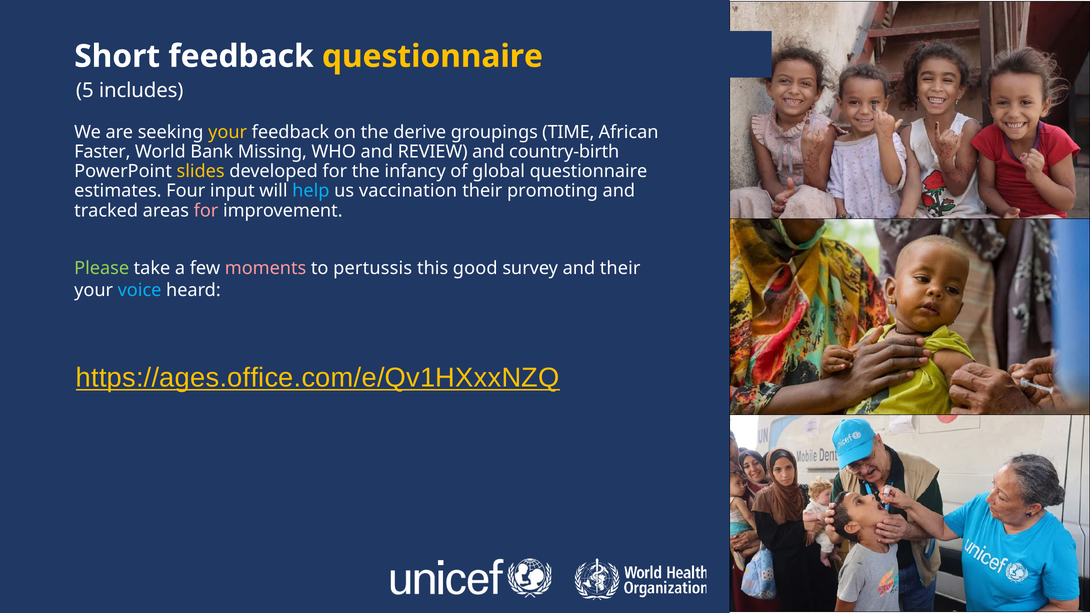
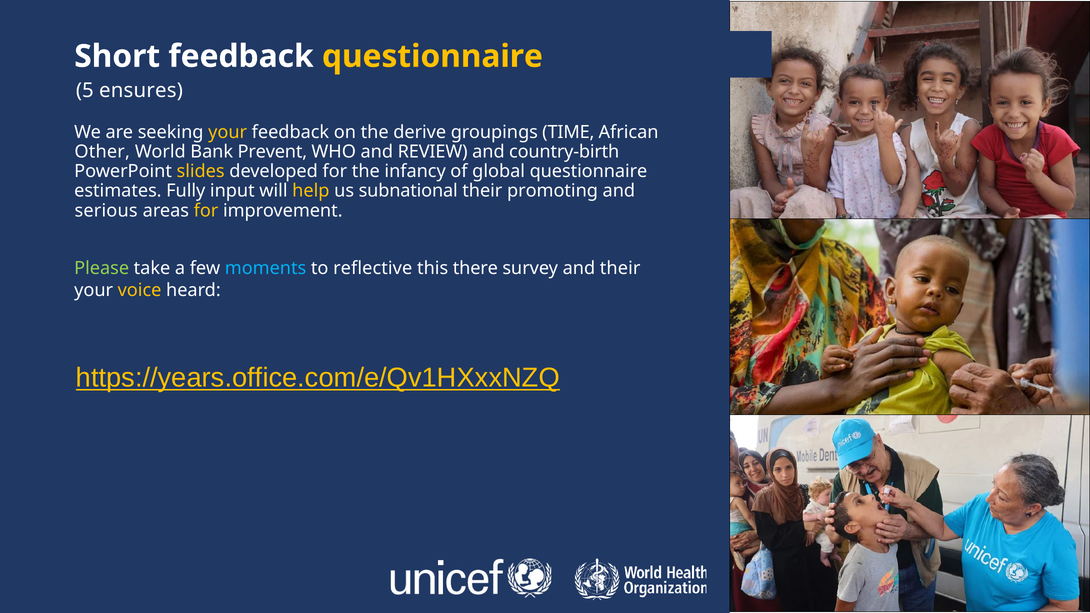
includes: includes -> ensures
Faster: Faster -> Other
Missing: Missing -> Prevent
Four: Four -> Fully
help colour: light blue -> yellow
vaccination: vaccination -> subnational
tracked: tracked -> serious
for at (206, 211) colour: pink -> yellow
moments colour: pink -> light blue
pertussis: pertussis -> reflective
good: good -> there
voice colour: light blue -> yellow
https://ages.office.com/e/Qv1HXxxNZQ: https://ages.office.com/e/Qv1HXxxNZQ -> https://years.office.com/e/Qv1HXxxNZQ
